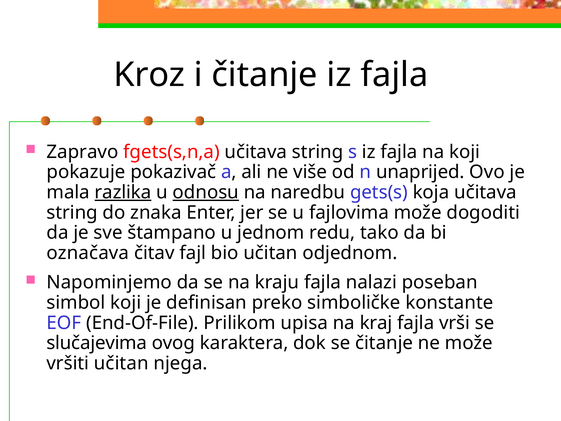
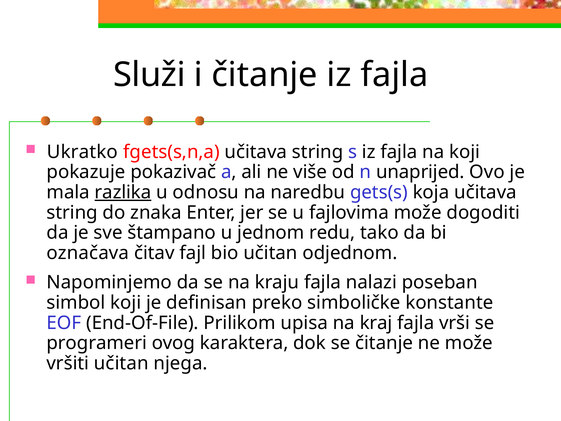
Kroz: Kroz -> Služi
Zapravo: Zapravo -> Ukratko
odnosu underline: present -> none
slučajevima: slučajevima -> programeri
